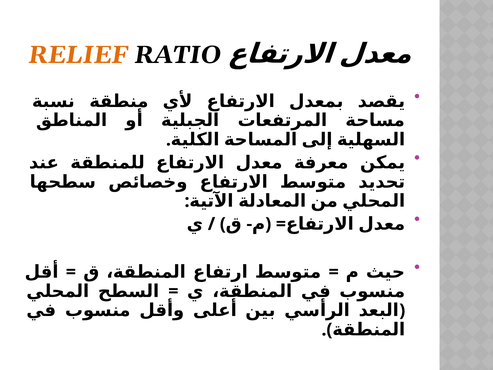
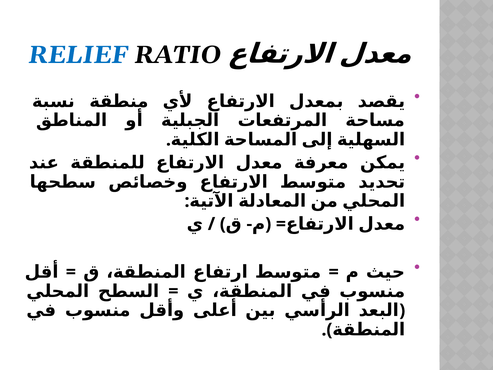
RELIEF colour: orange -> blue
